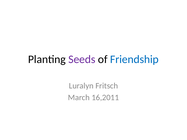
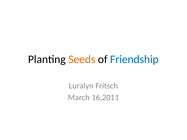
Seeds colour: purple -> orange
